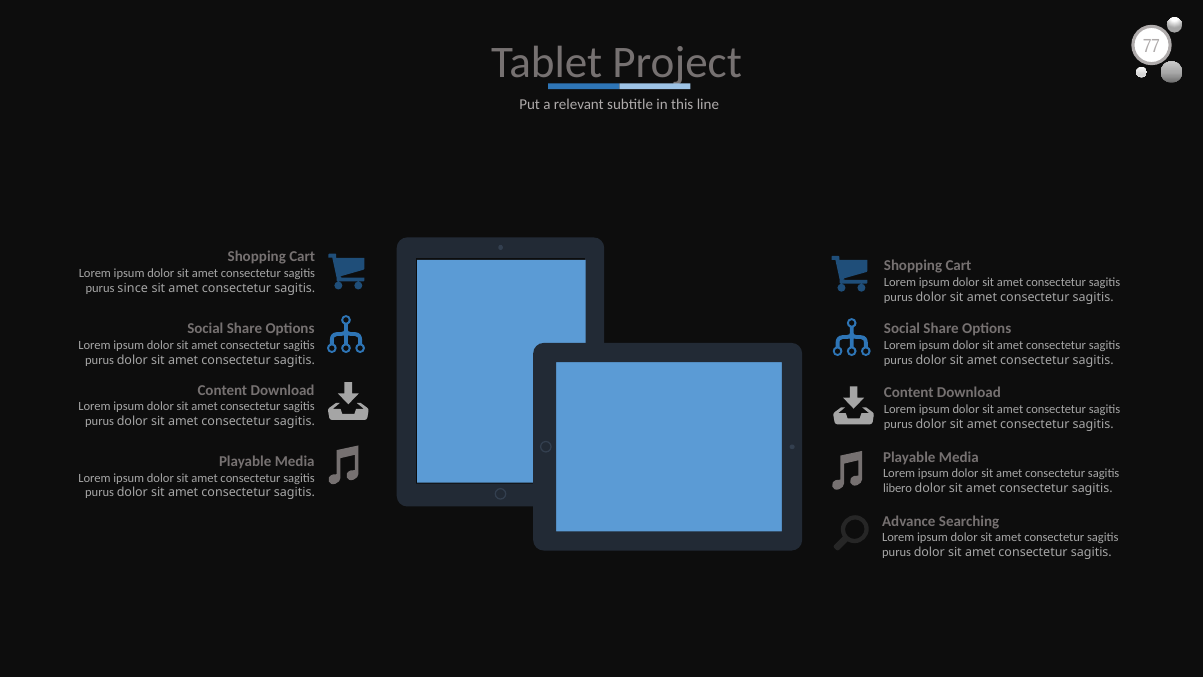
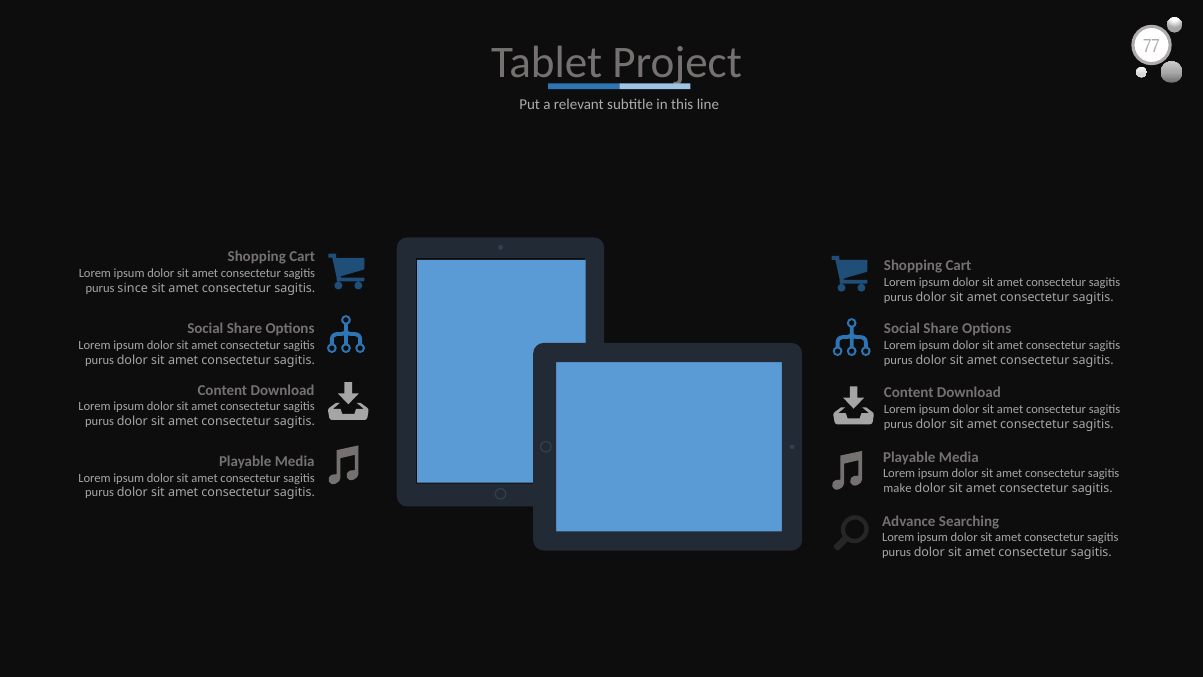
libero: libero -> make
